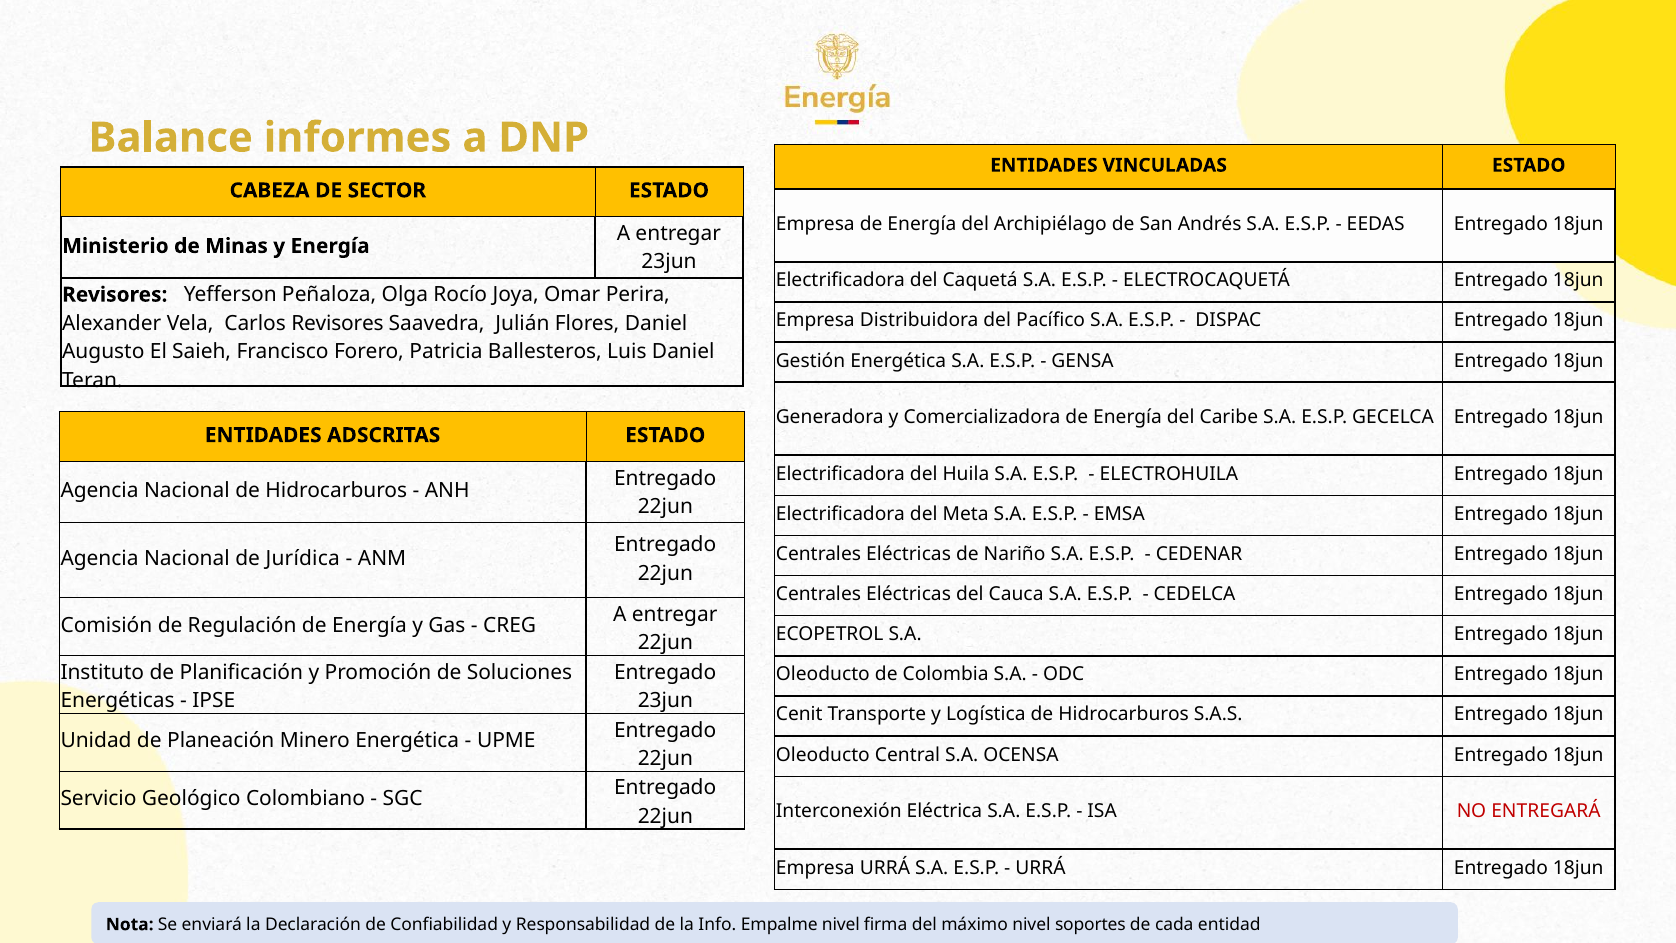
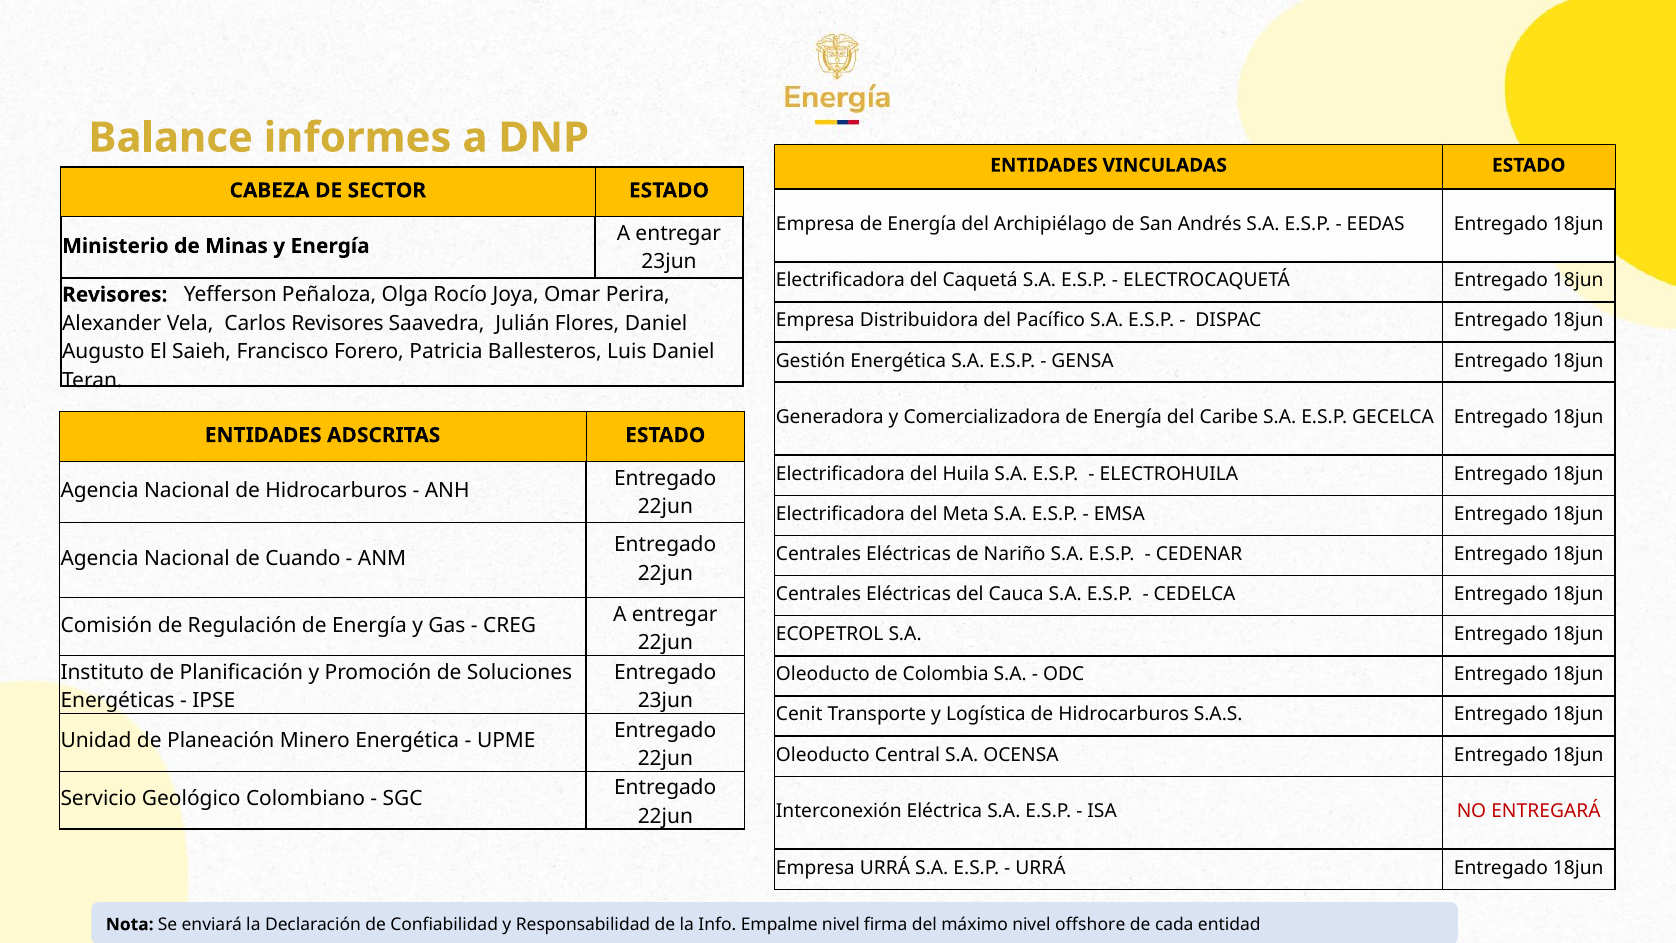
Jurídica: Jurídica -> Cuando
soportes: soportes -> offshore
